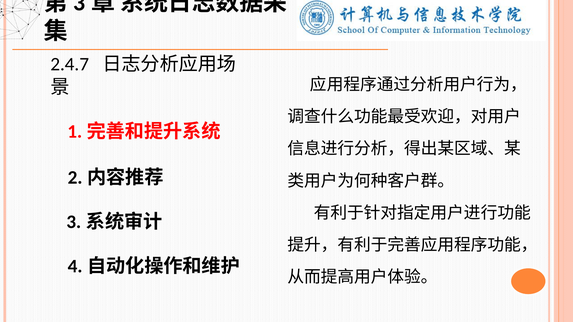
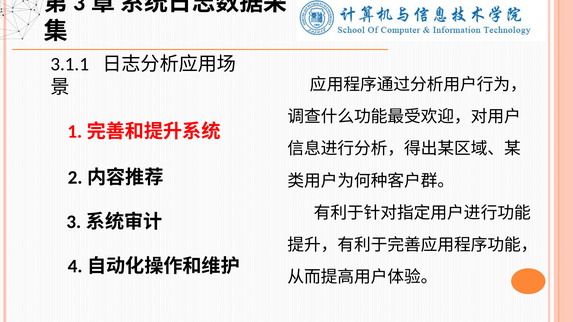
2.4.7: 2.4.7 -> 3.1.1
